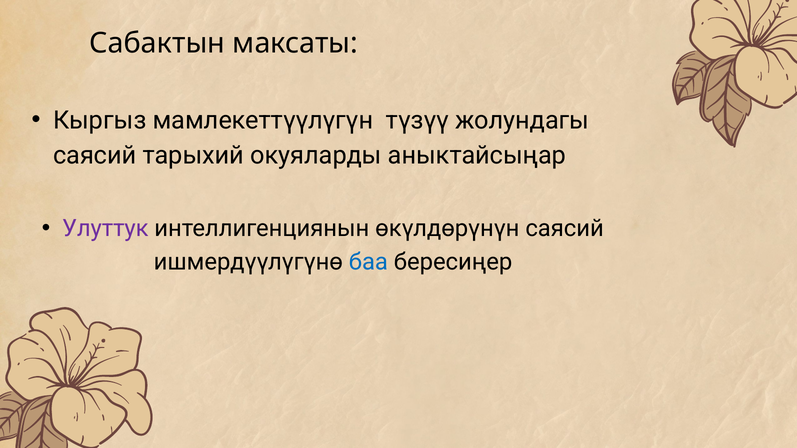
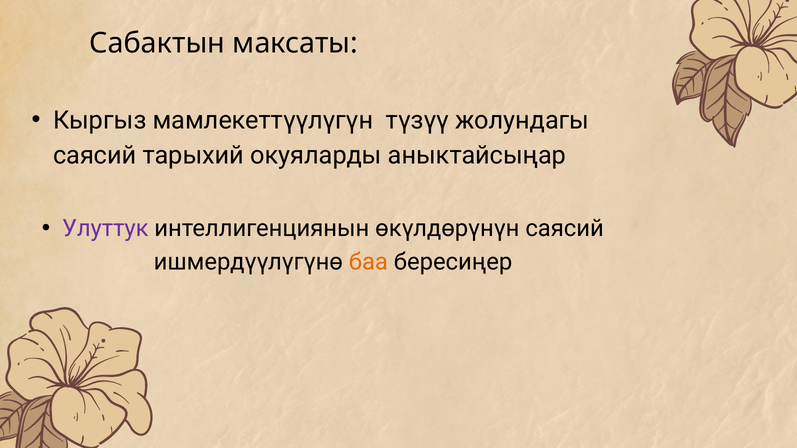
баа colour: blue -> orange
